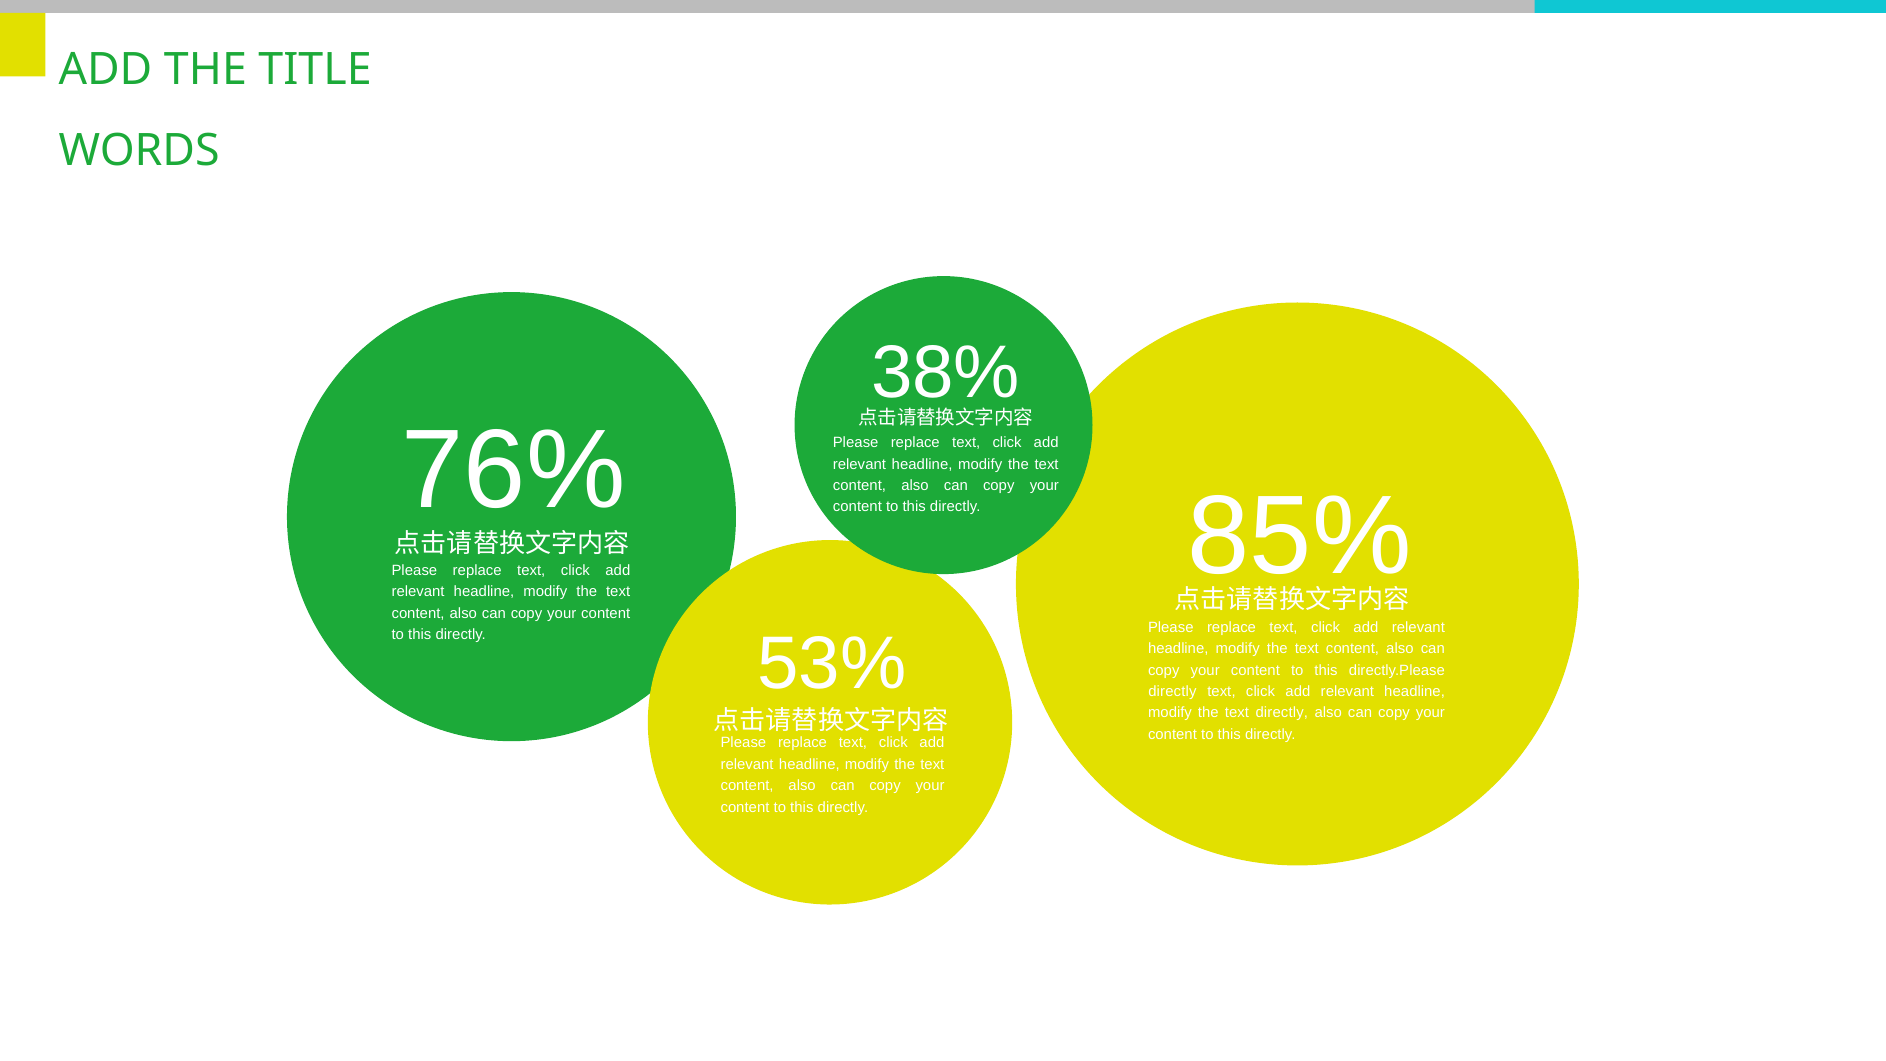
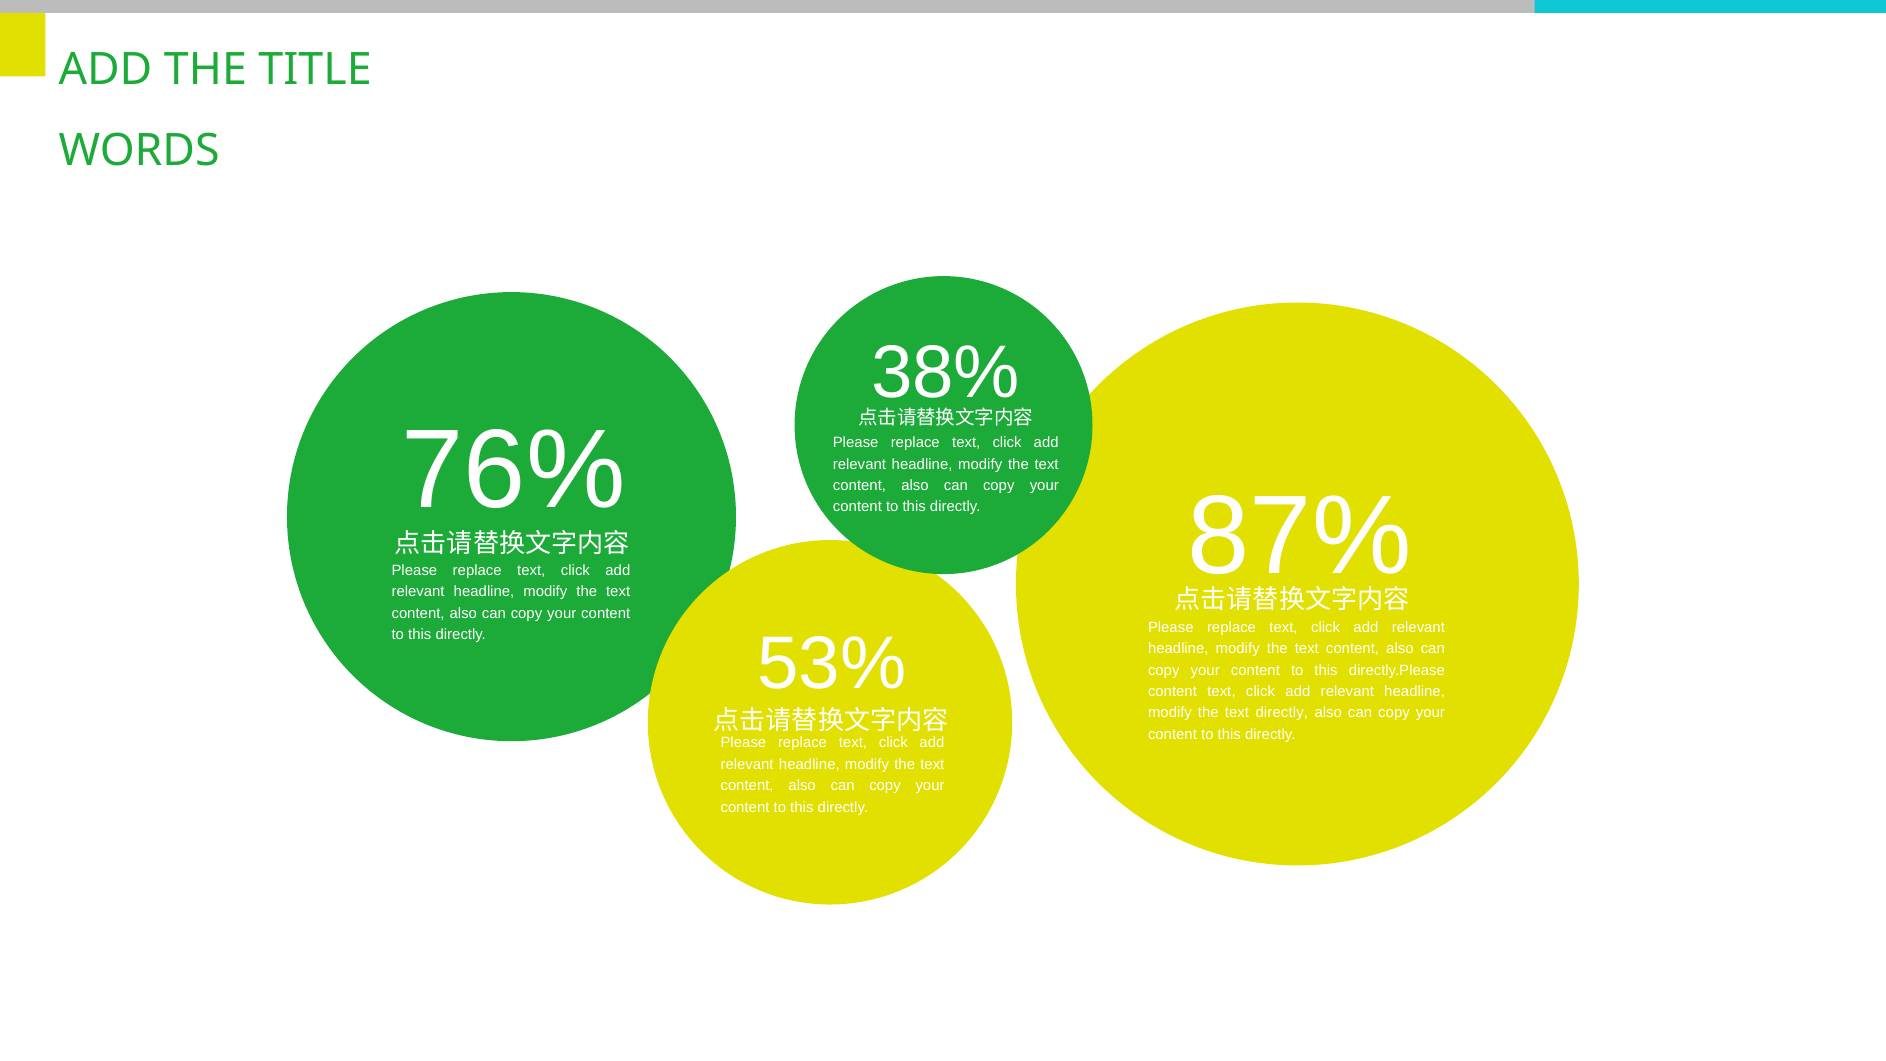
85%: 85% -> 87%
directly at (1172, 691): directly -> content
